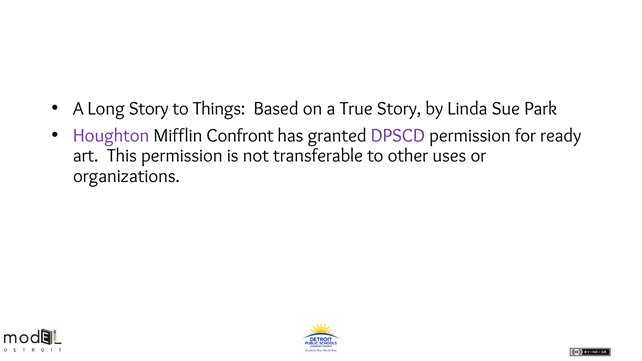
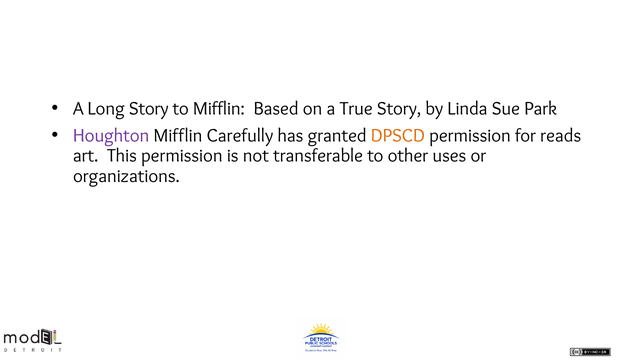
to Things: Things -> Mifflin
Confront: Confront -> Carefully
DPSCD colour: purple -> orange
ready: ready -> reads
